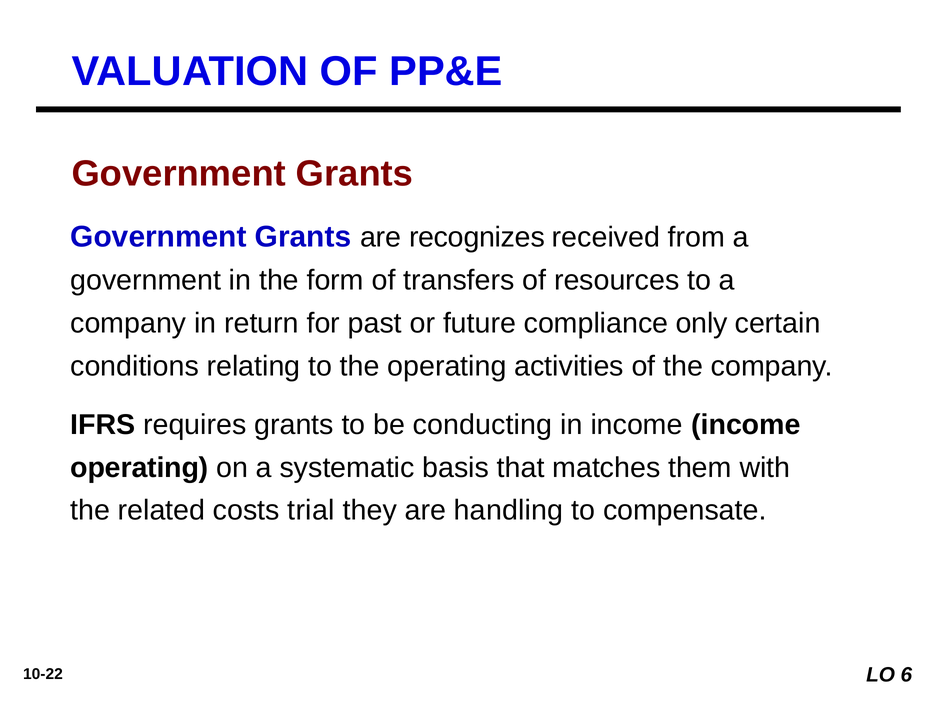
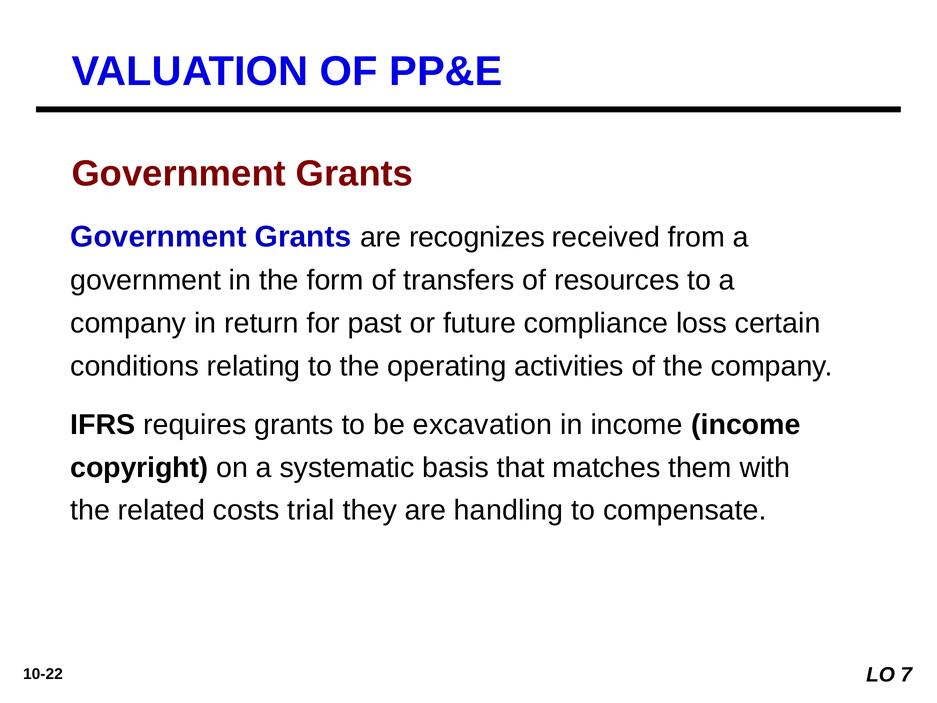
only: only -> loss
conducting: conducting -> excavation
operating at (139, 467): operating -> copyright
6: 6 -> 7
